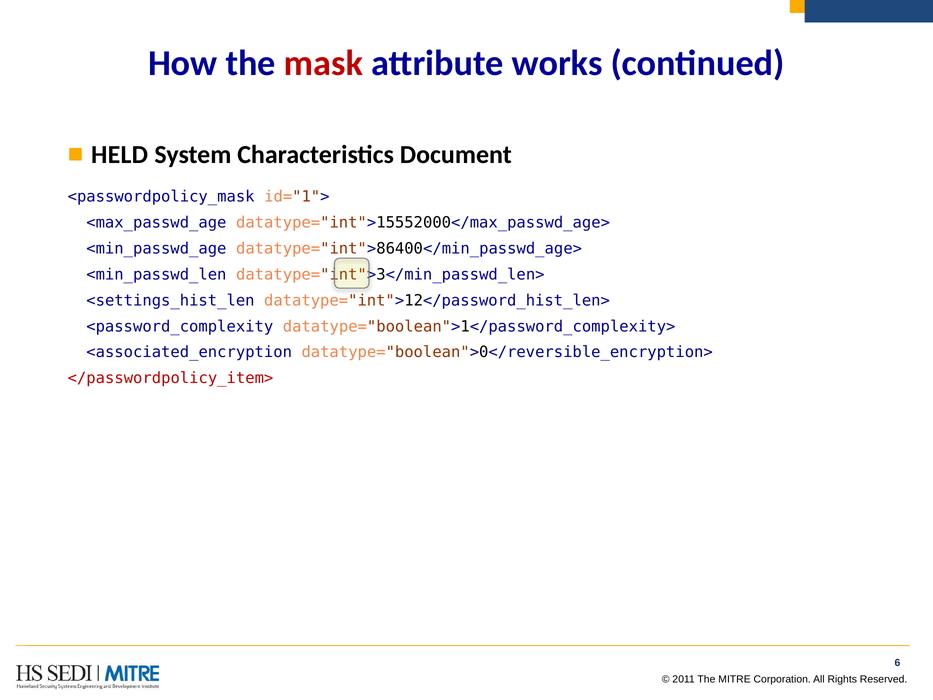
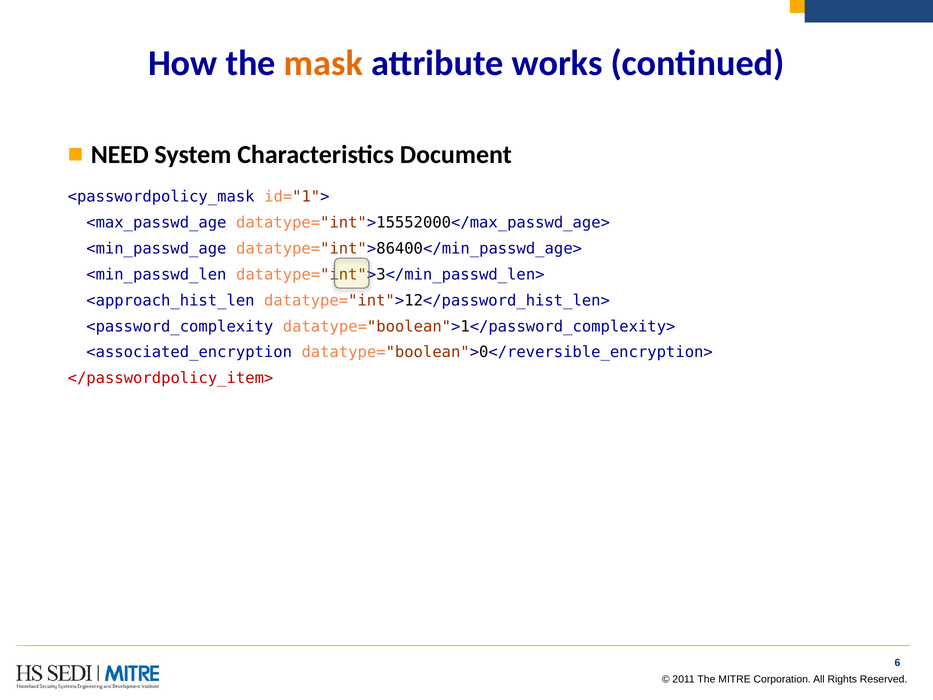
mask colour: red -> orange
HELD: HELD -> NEED
<settings_hist_len: <settings_hist_len -> <approach_hist_len
